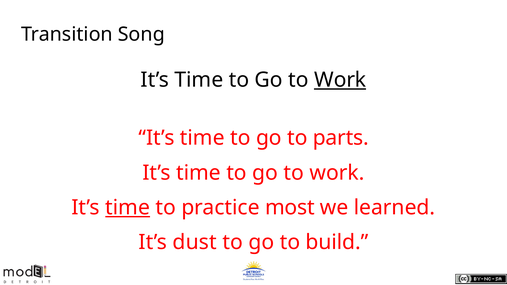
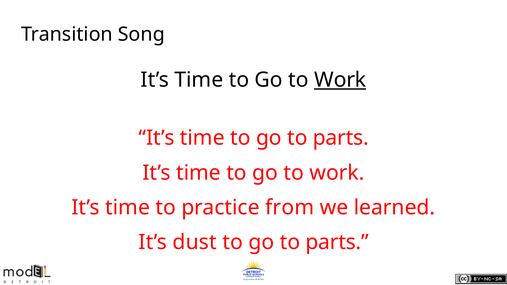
time at (128, 208) underline: present -> none
most: most -> from
build at (337, 242): build -> parts
